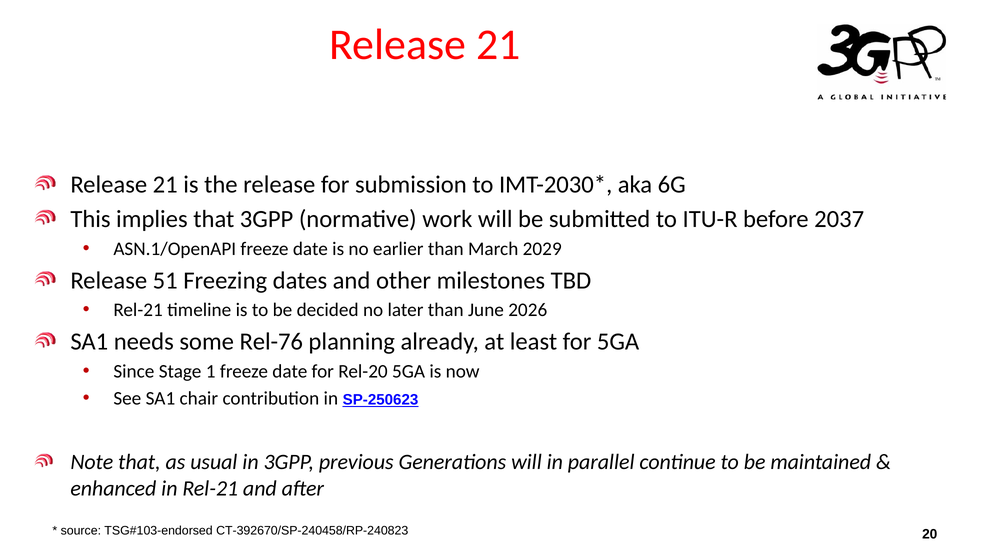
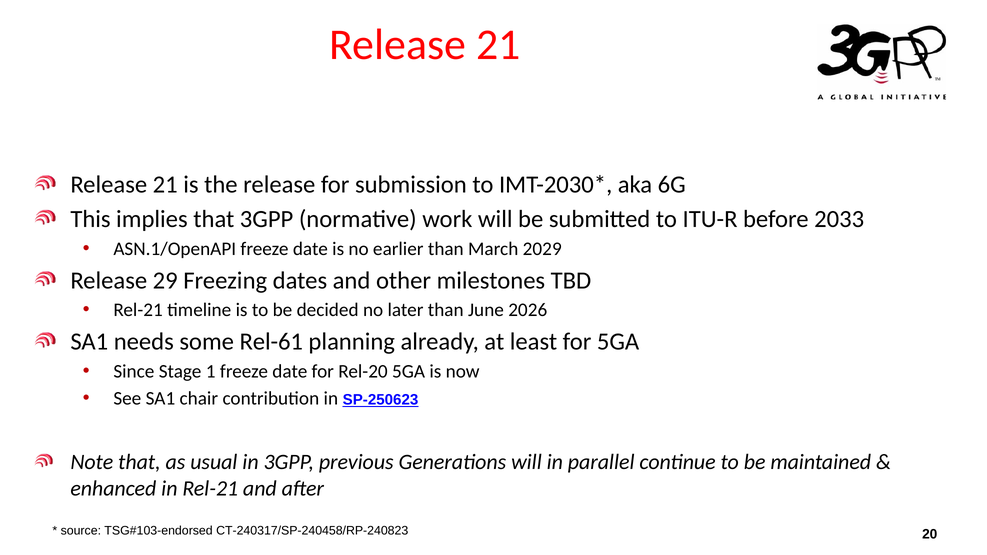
2037: 2037 -> 2033
51: 51 -> 29
Rel-76: Rel-76 -> Rel-61
CT-392670/SP-240458/RP-240823: CT-392670/SP-240458/RP-240823 -> CT-240317/SP-240458/RP-240823
